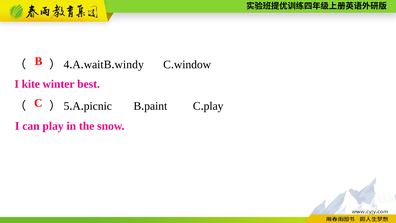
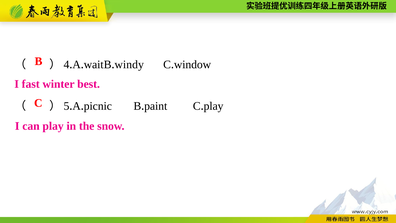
kite: kite -> fast
